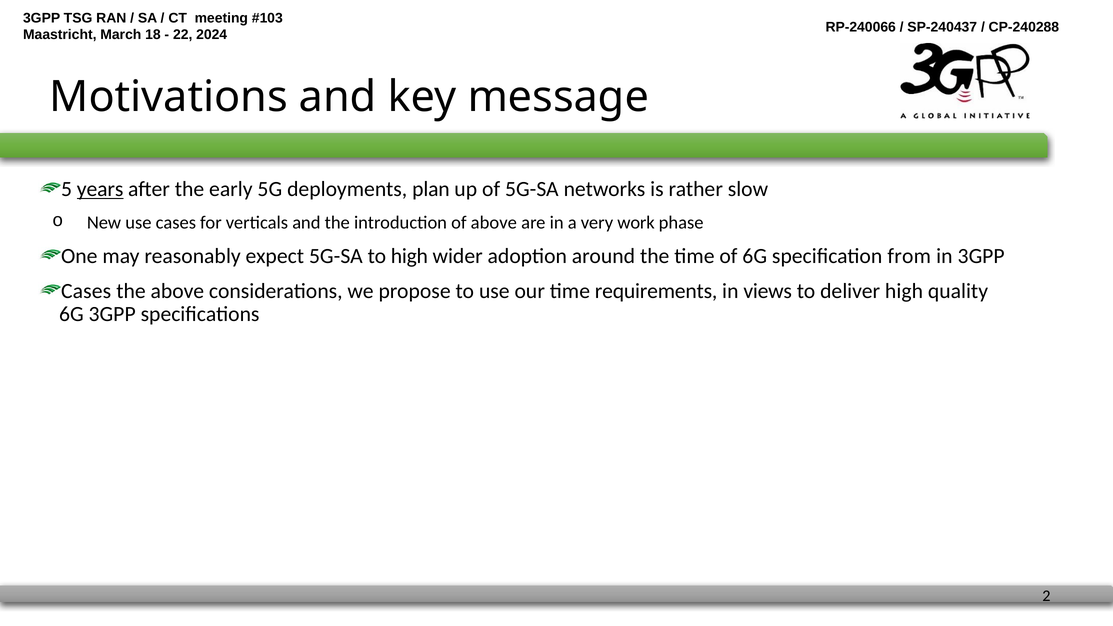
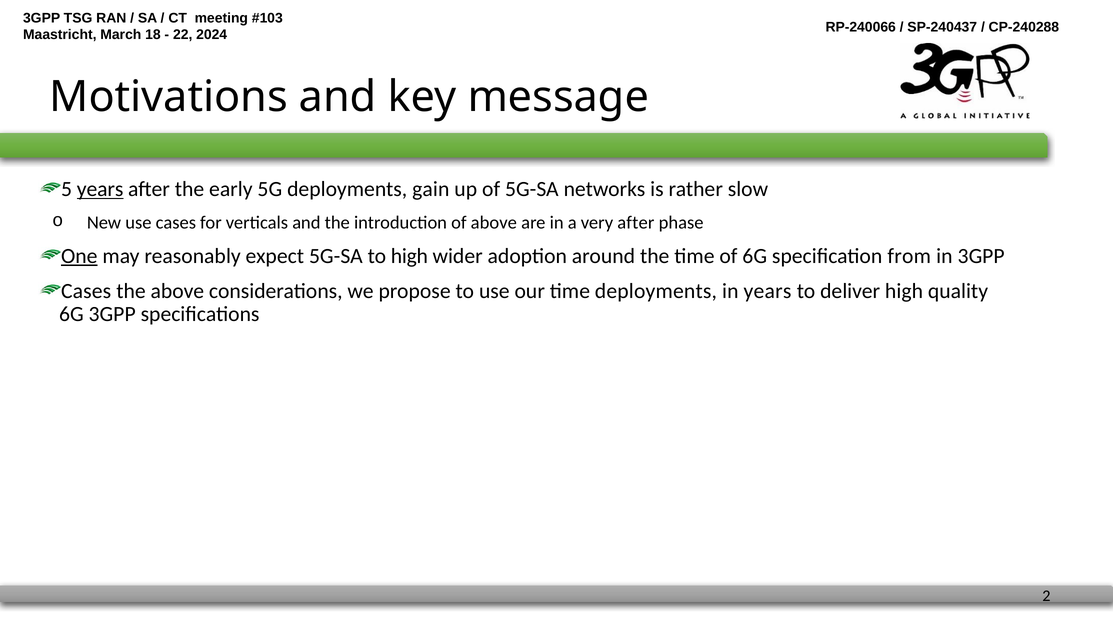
plan: plan -> gain
very work: work -> after
One underline: none -> present
time requirements: requirements -> deployments
in views: views -> years
